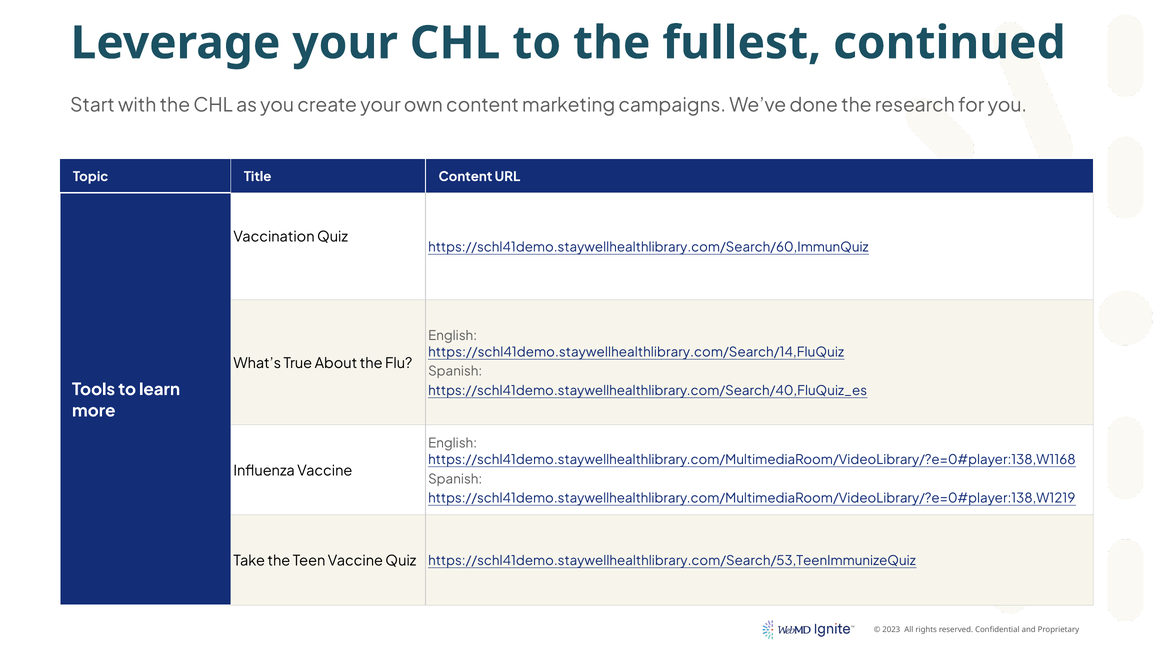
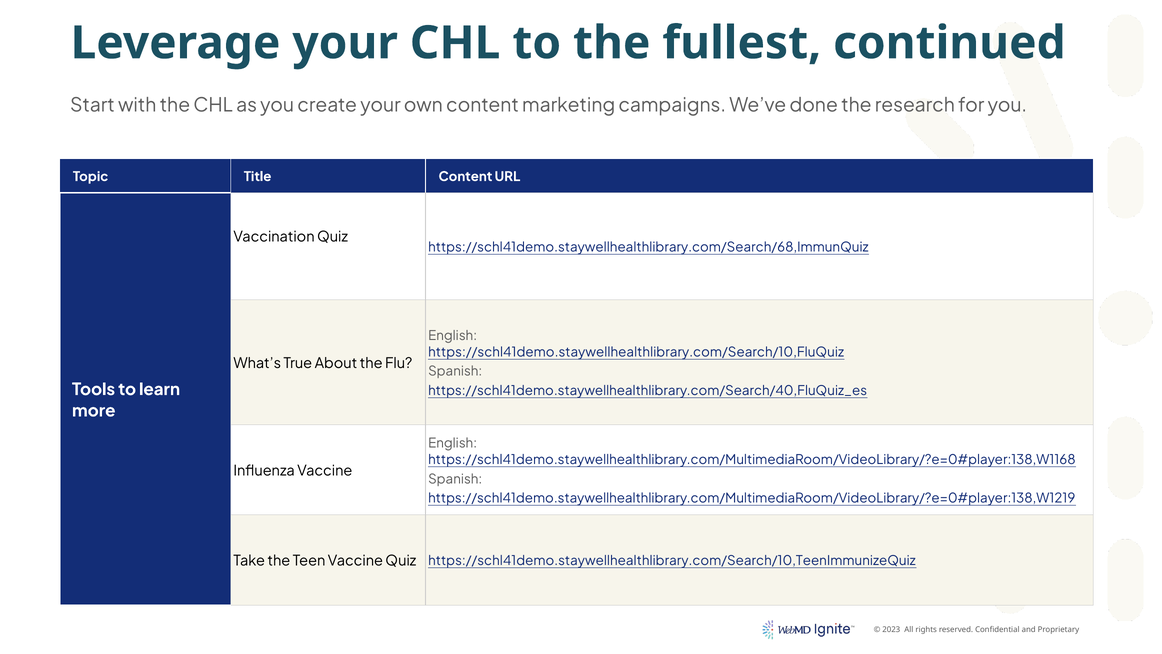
https://schl41demo.staywellhealthlibrary.com/Search/60,ImmunQuiz: https://schl41demo.staywellhealthlibrary.com/Search/60,ImmunQuiz -> https://schl41demo.staywellhealthlibrary.com/Search/68,ImmunQuiz
https://schl41demo.staywellhealthlibrary.com/Search/14,FluQuiz: https://schl41demo.staywellhealthlibrary.com/Search/14,FluQuiz -> https://schl41demo.staywellhealthlibrary.com/Search/10,FluQuiz
https://schl41demo.staywellhealthlibrary.com/Search/53,TeenImmunizeQuiz: https://schl41demo.staywellhealthlibrary.com/Search/53,TeenImmunizeQuiz -> https://schl41demo.staywellhealthlibrary.com/Search/10,TeenImmunizeQuiz
